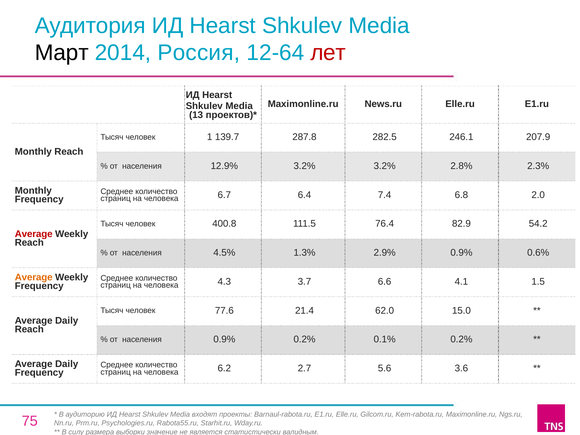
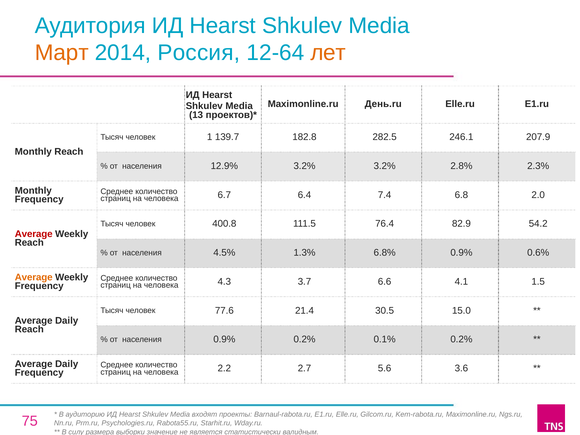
Март colour: black -> orange
лет colour: red -> orange
News.ru: News.ru -> День.ru
287.8: 287.8 -> 182.8
2.9%: 2.9% -> 6.8%
62.0: 62.0 -> 30.5
6.2: 6.2 -> 2.2
